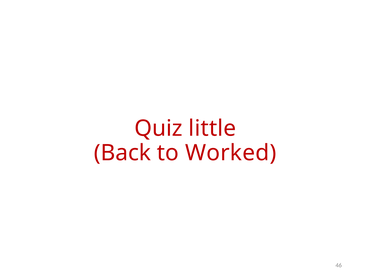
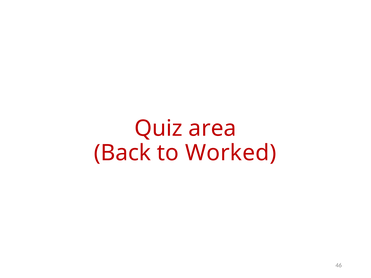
little: little -> area
